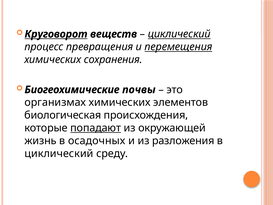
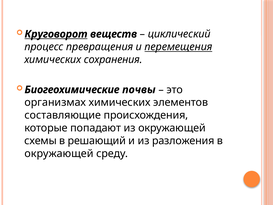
циклический at (179, 34) underline: present -> none
биологическая: биологическая -> составляющие
попадают underline: present -> none
жизнь: жизнь -> схемы
осадочных: осадочных -> решающий
циклический at (59, 153): циклический -> окружающей
